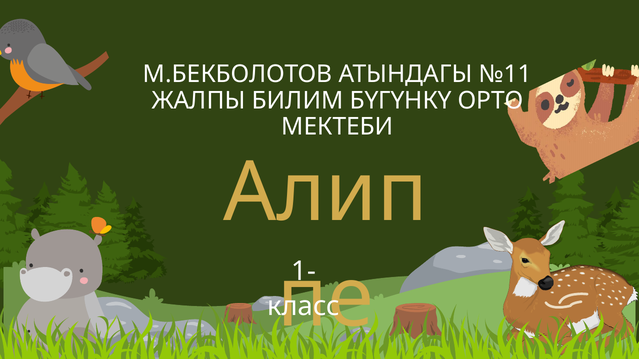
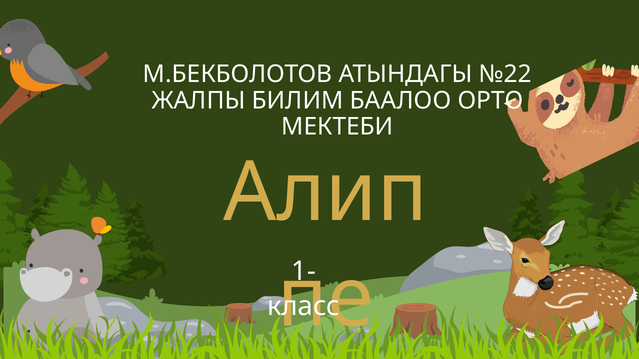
№11: №11 -> №22
БҮГҮНКҮ: БҮГҮНКҮ -> БААЛОО
